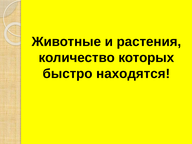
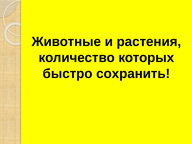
находятся: находятся -> сохранить
